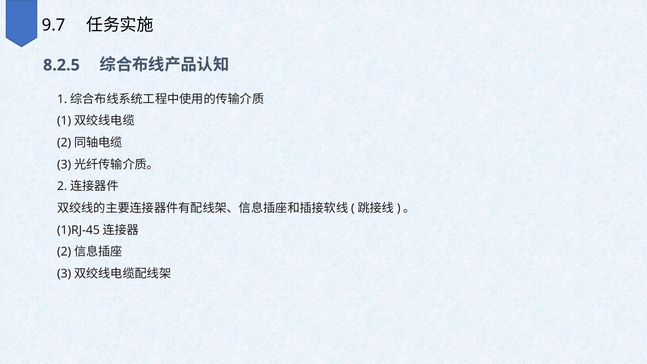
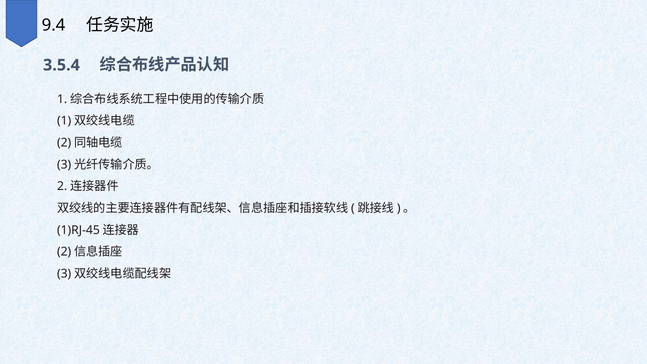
9.7: 9.7 -> 9.4
8.2.5: 8.2.5 -> 3.5.4
